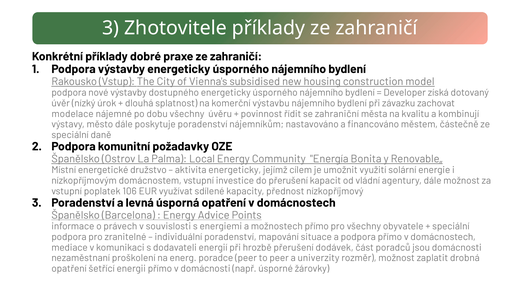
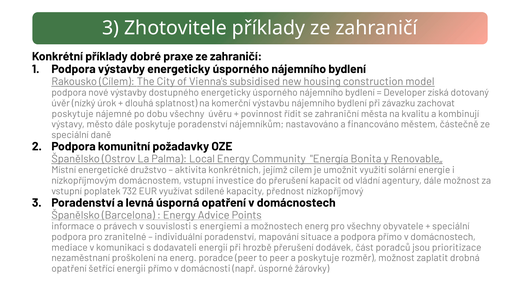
Rakousko Vstup: Vstup -> Cílem
modelace at (73, 114): modelace -> poskytuje
aktivita energeticky: energeticky -> konkrétních
106: 106 -> 732
možnostech přímo: přímo -> energ
jsou domácnosti: domácnosti -> prioritizace
a univerzity: univerzity -> poskytuje
